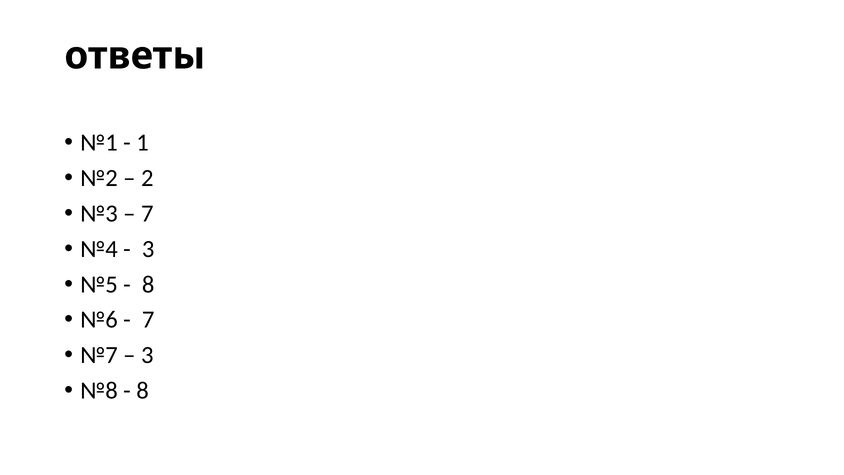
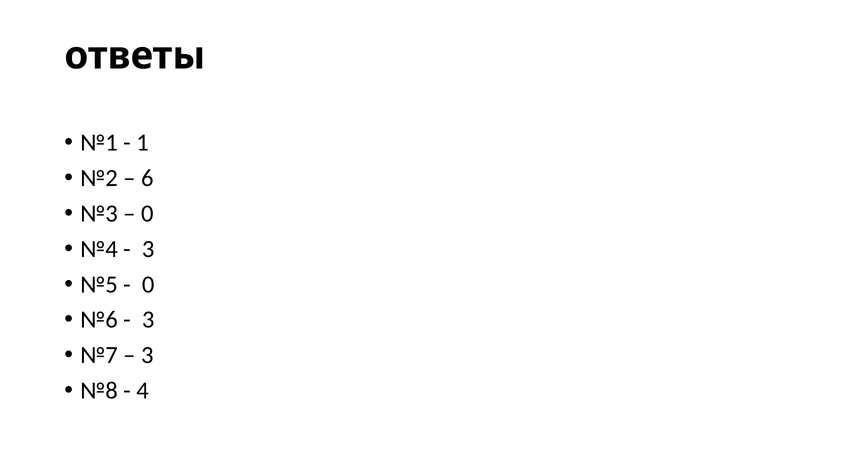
2: 2 -> 6
7 at (147, 213): 7 -> 0
8 at (148, 284): 8 -> 0
7 at (148, 320): 7 -> 3
8 at (143, 390): 8 -> 4
